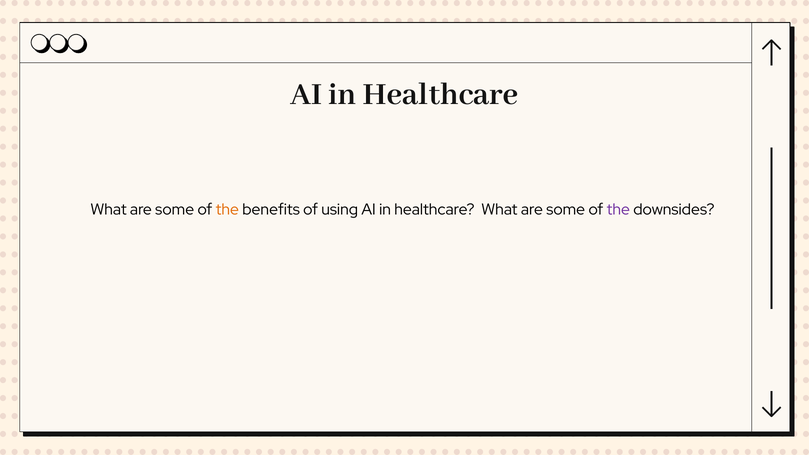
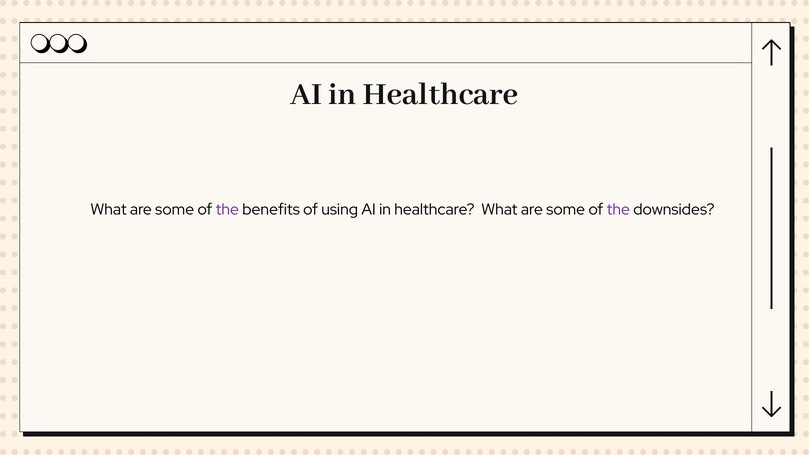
the at (227, 209) colour: orange -> purple
